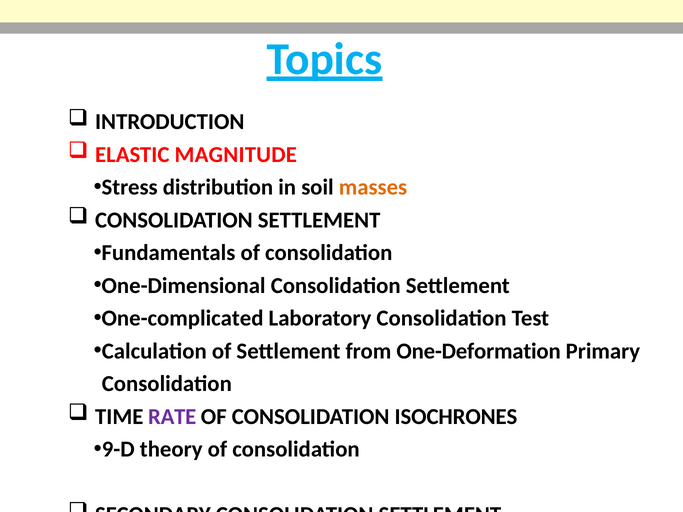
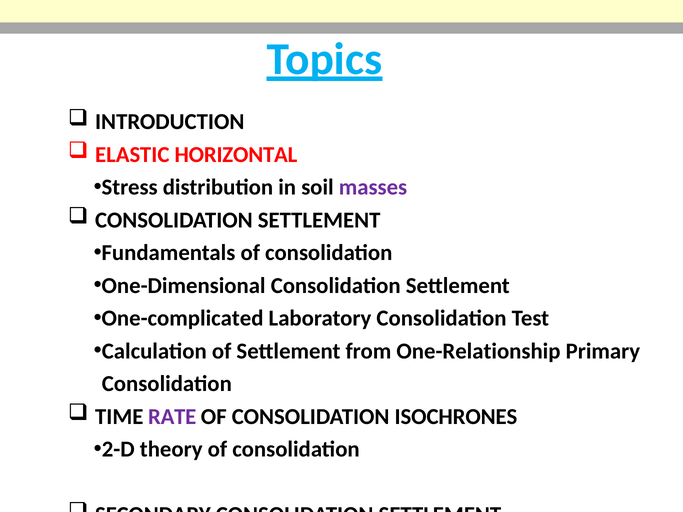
MAGNITUDE: MAGNITUDE -> HORIZONTAL
masses colour: orange -> purple
One-Deformation: One-Deformation -> One-Relationship
9-D: 9-D -> 2-D
